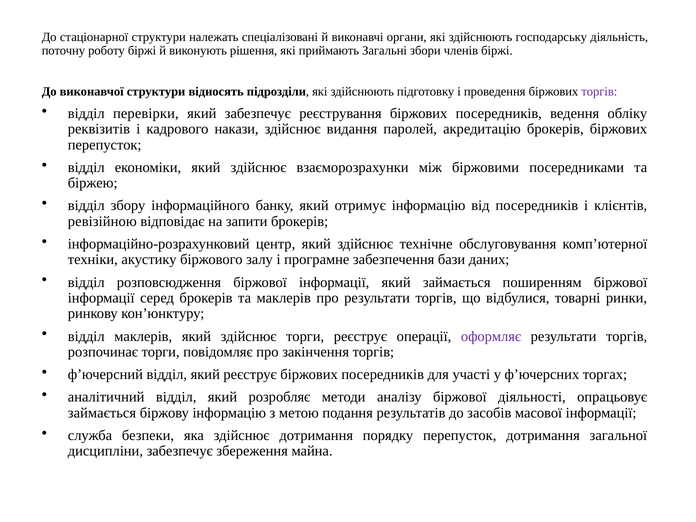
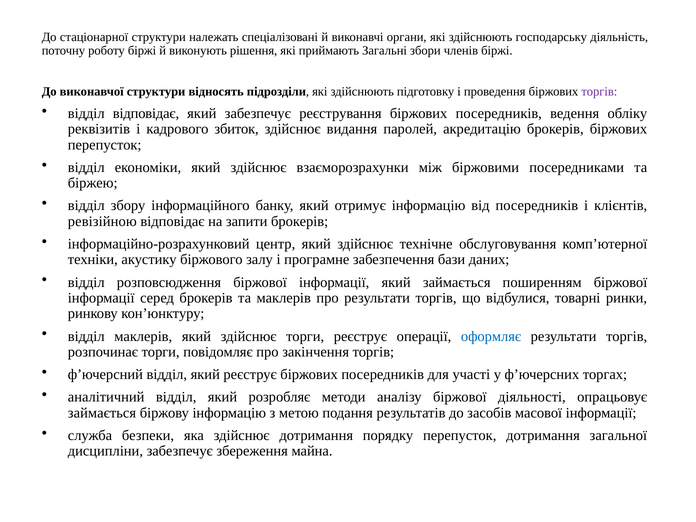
відділ перевірки: перевірки -> відповідає
накази: накази -> збиток
оформляє colour: purple -> blue
